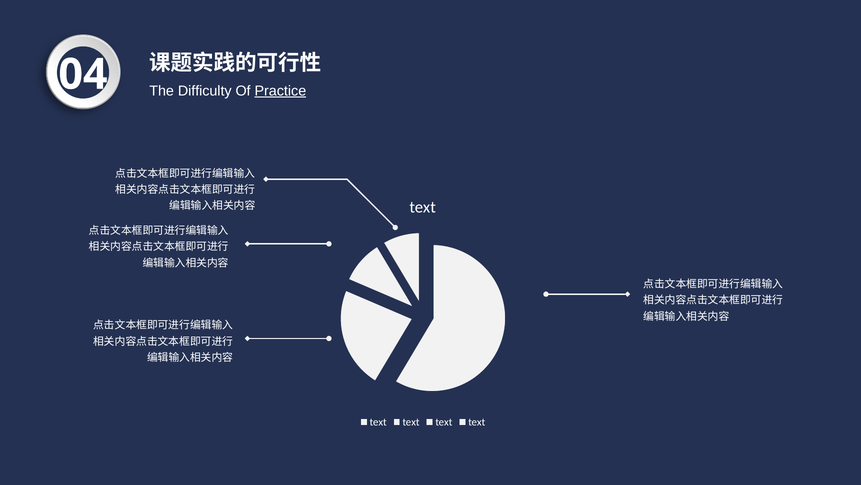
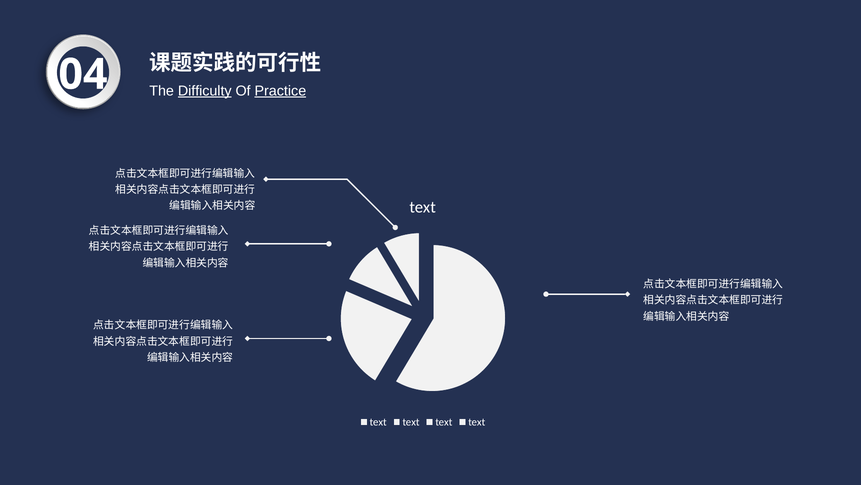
Difficulty underline: none -> present
